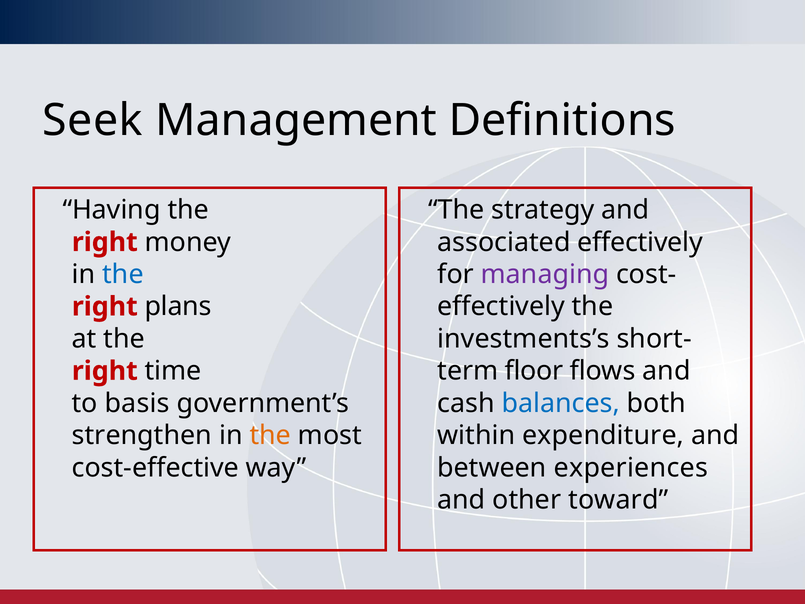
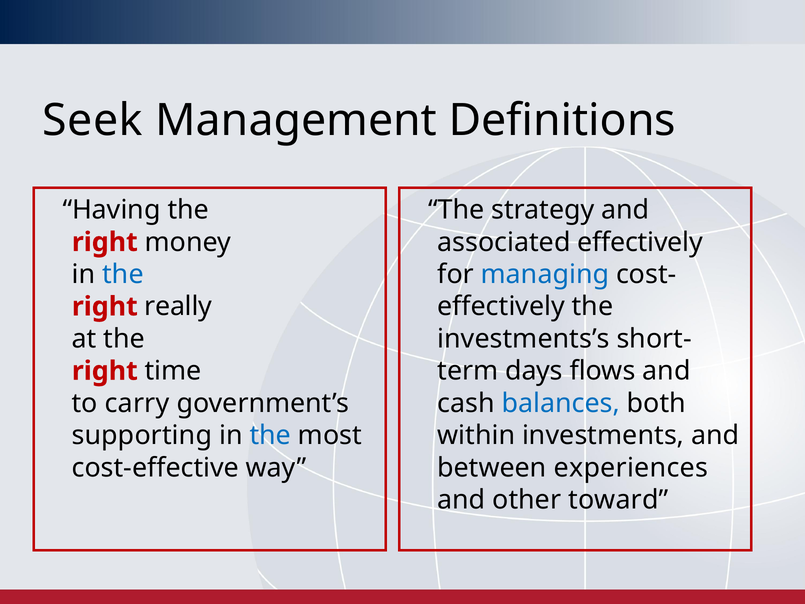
managing colour: purple -> blue
plans: plans -> really
floor: floor -> days
basis: basis -> carry
strengthen: strengthen -> supporting
the at (270, 435) colour: orange -> blue
expenditure: expenditure -> investments
